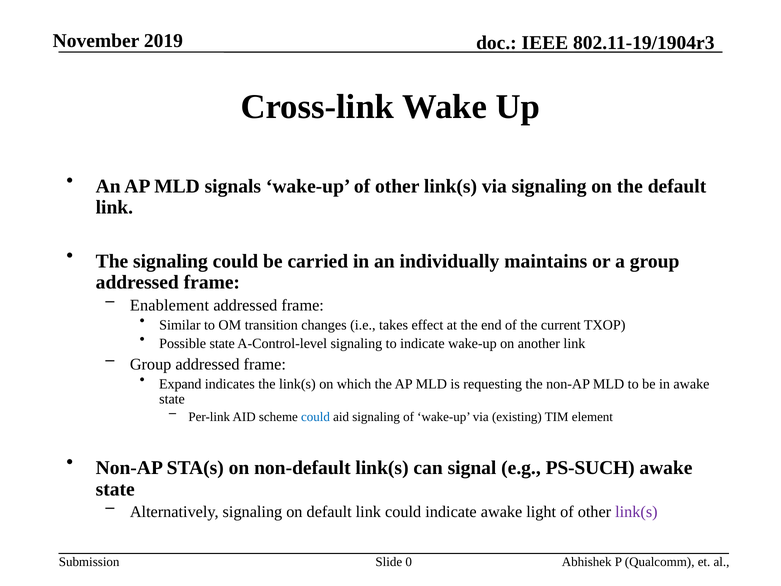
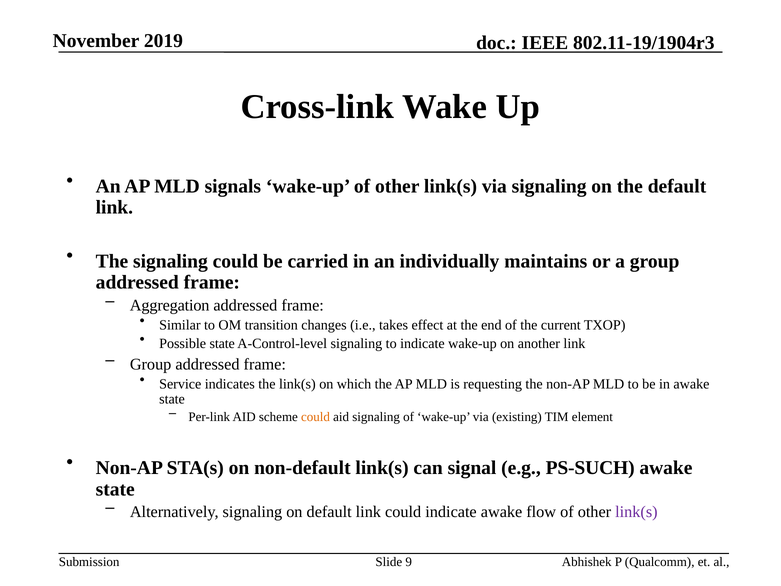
Enablement: Enablement -> Aggregation
Expand: Expand -> Service
could at (316, 417) colour: blue -> orange
light: light -> flow
0: 0 -> 9
